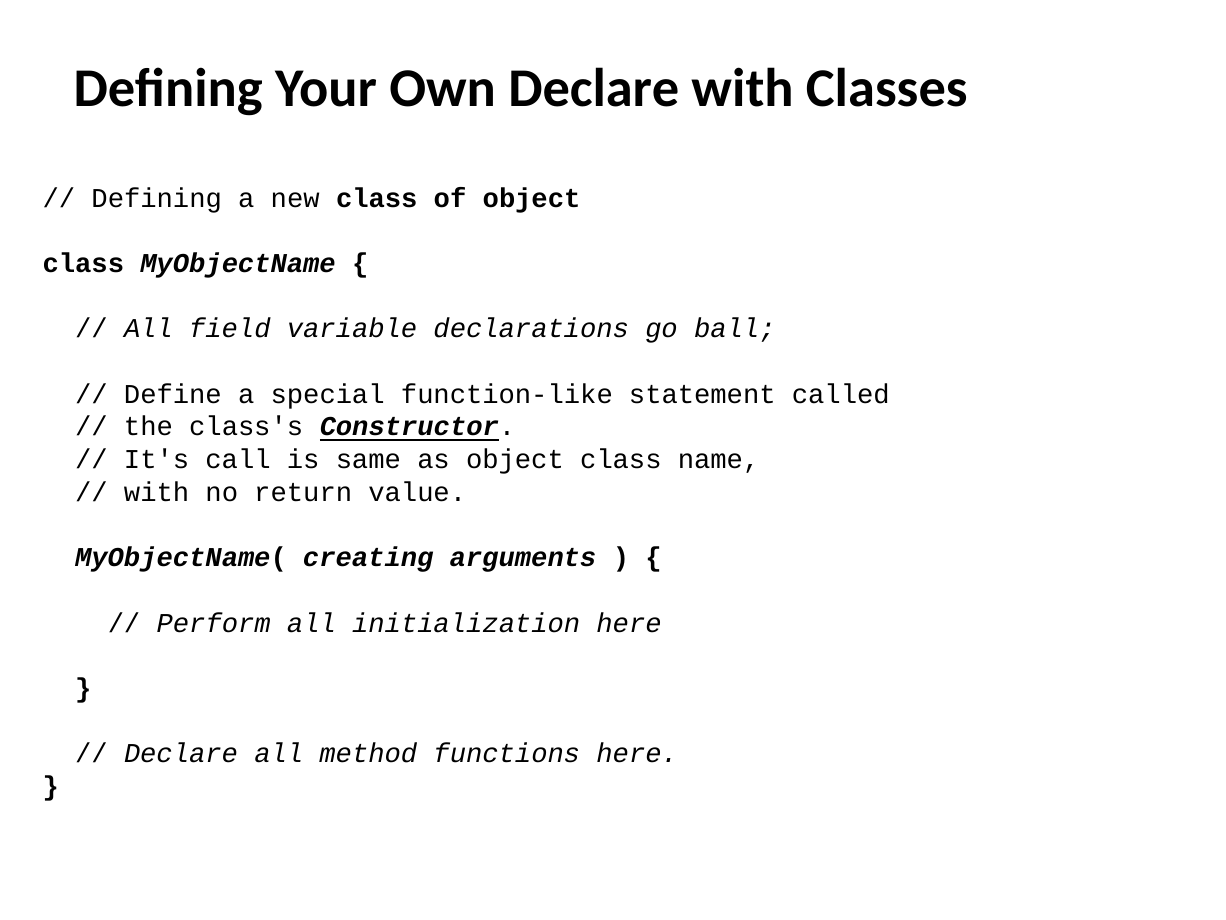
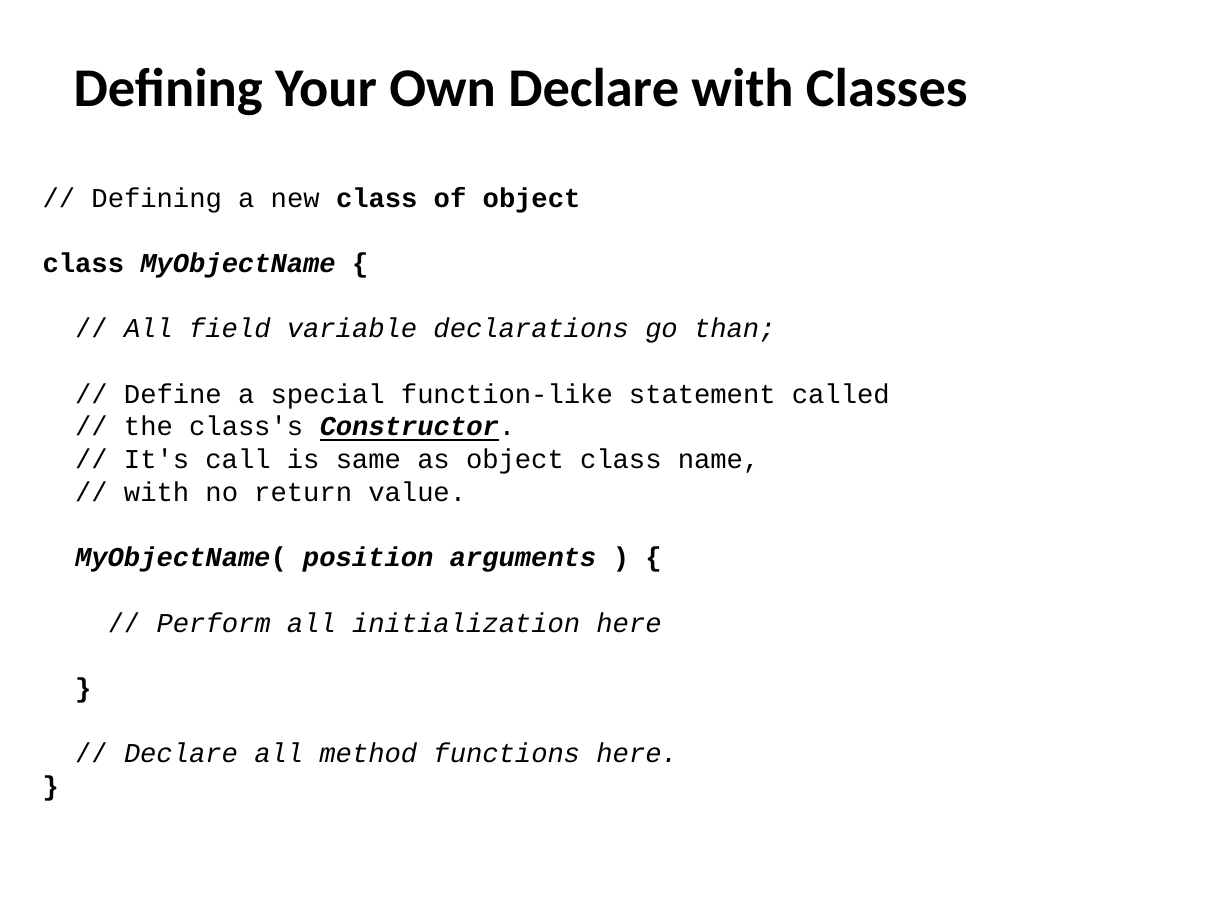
ball: ball -> than
creating: creating -> position
